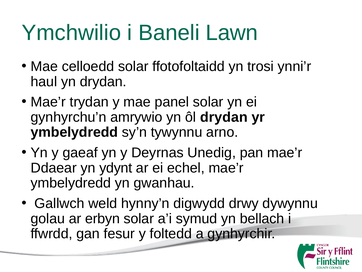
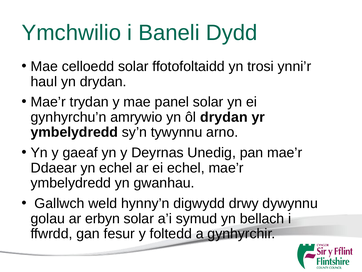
Lawn: Lawn -> Dydd
yn ydynt: ydynt -> echel
